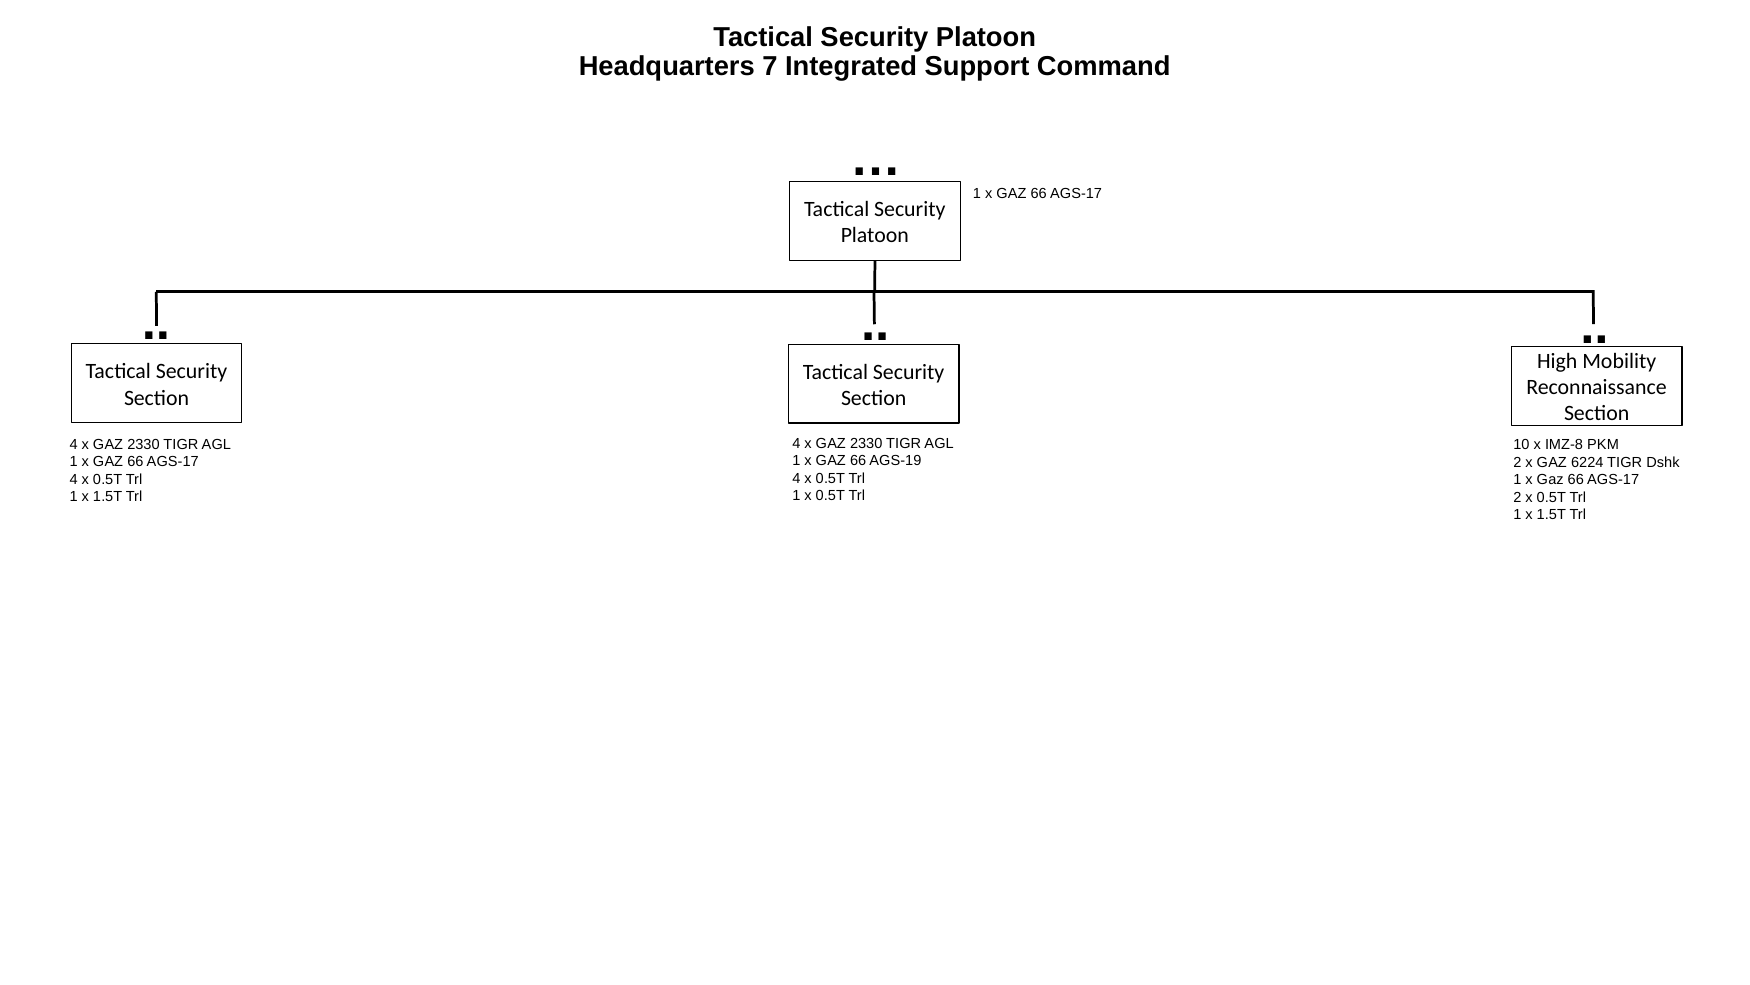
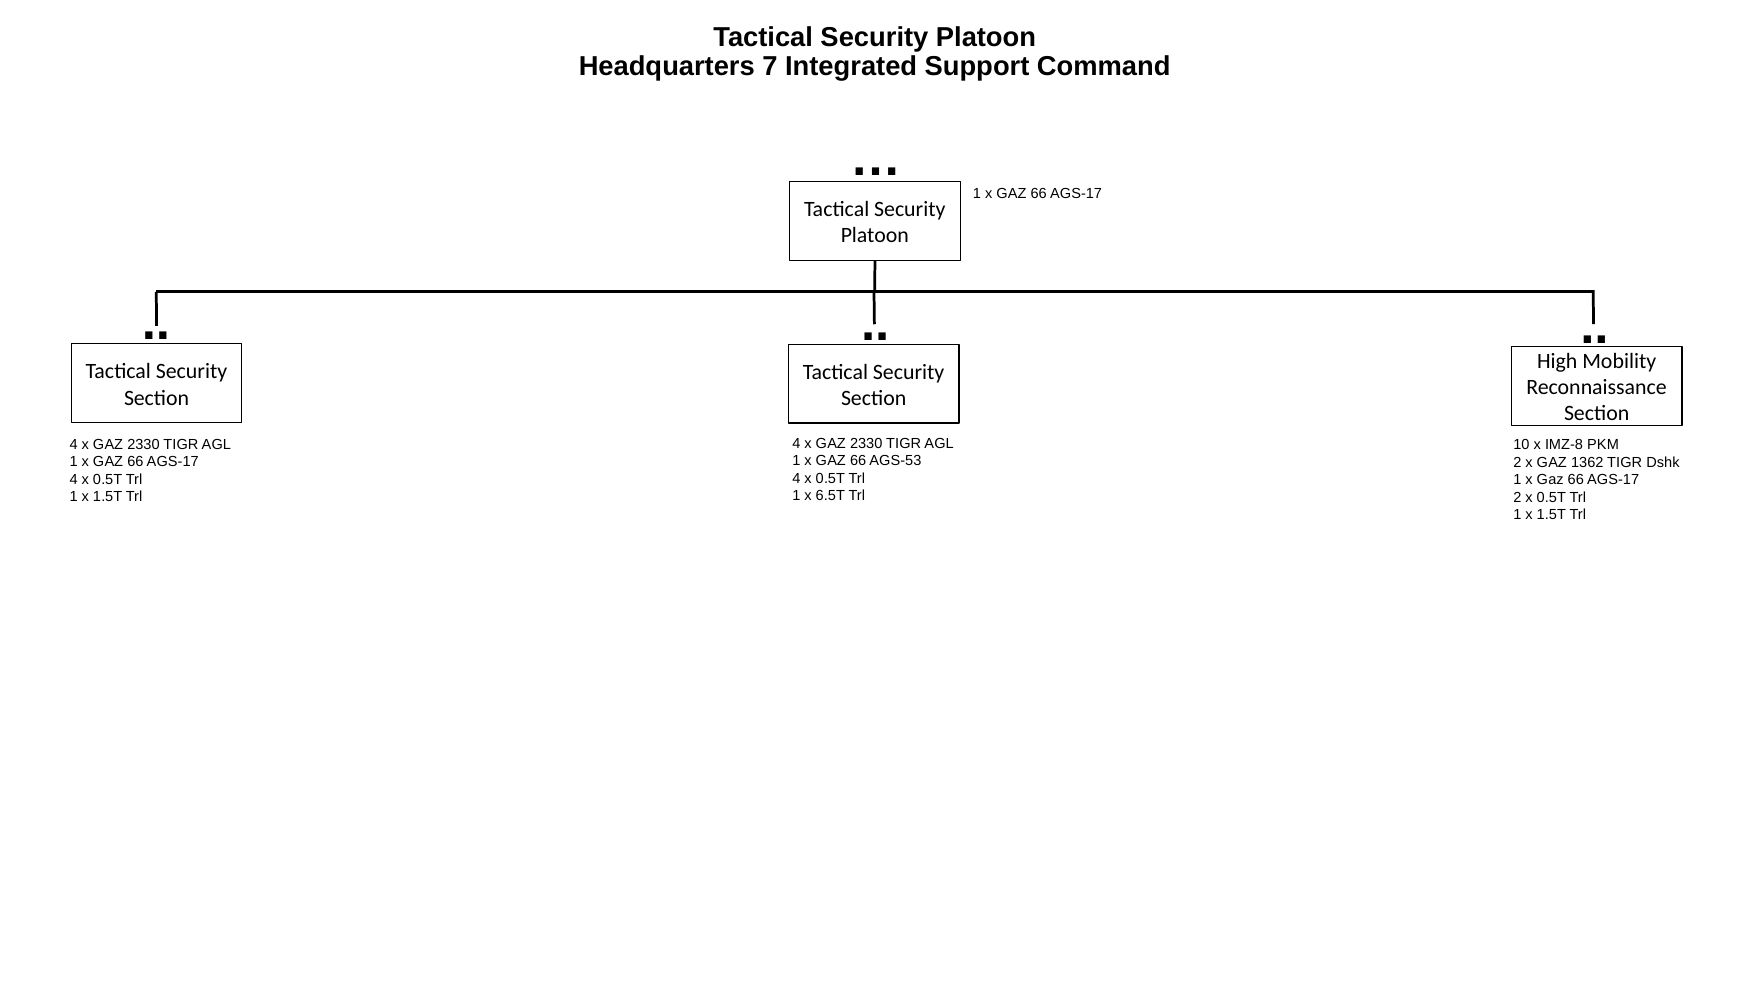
AGS-19: AGS-19 -> AGS-53
6224: 6224 -> 1362
1 x 0.5T: 0.5T -> 6.5T
